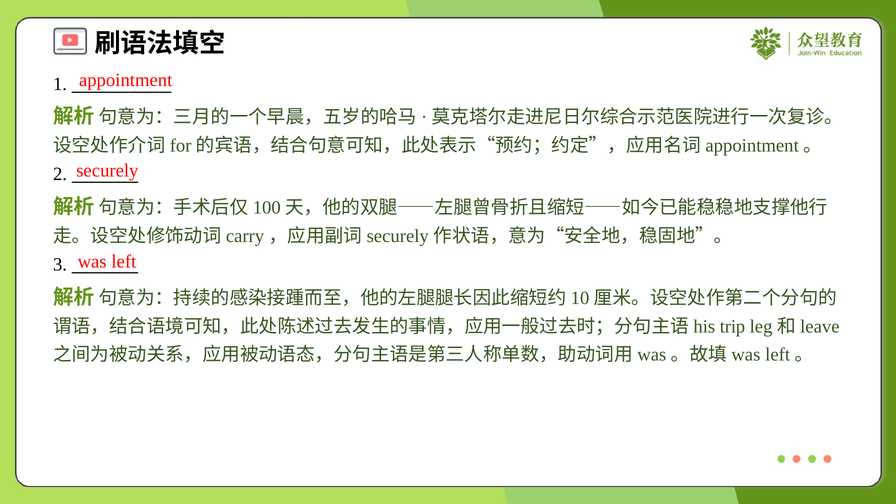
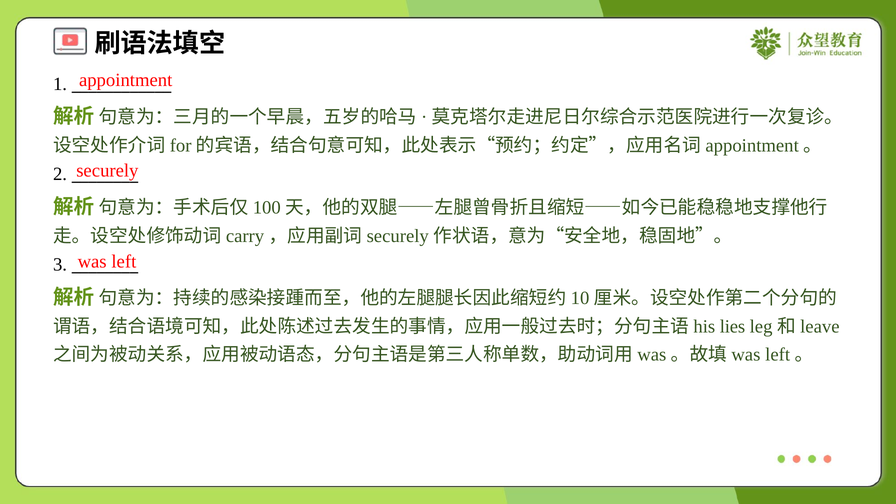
trip: trip -> lies
